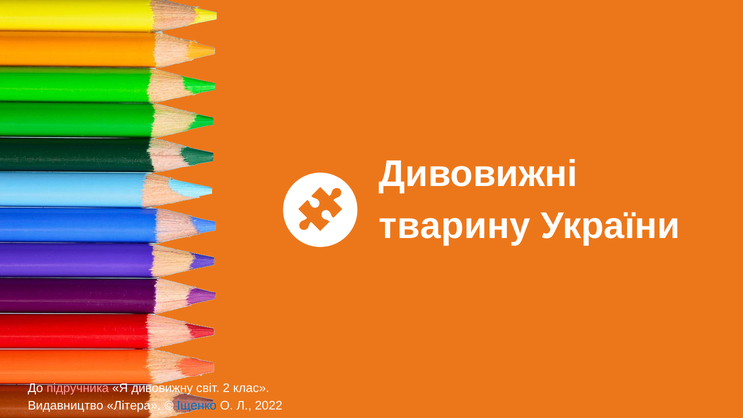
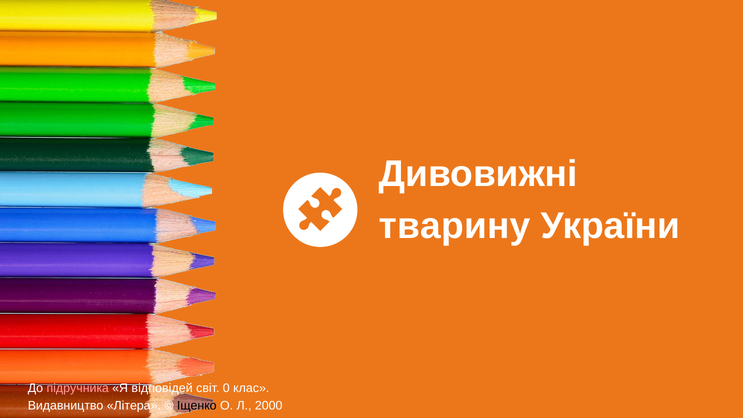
дивовижну: дивовижну -> відповідей
2: 2 -> 0
Іщенко colour: blue -> black
2022: 2022 -> 2000
